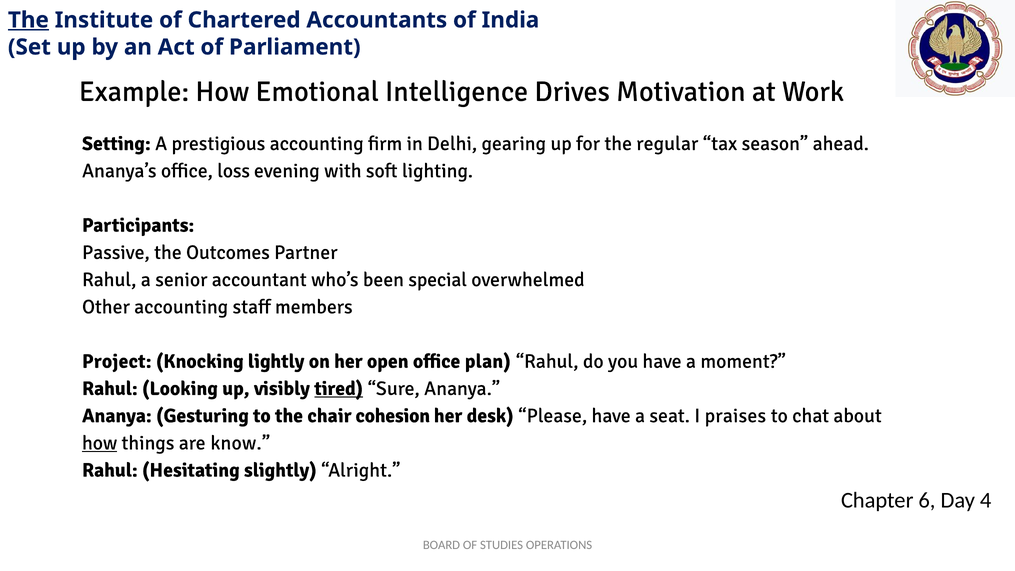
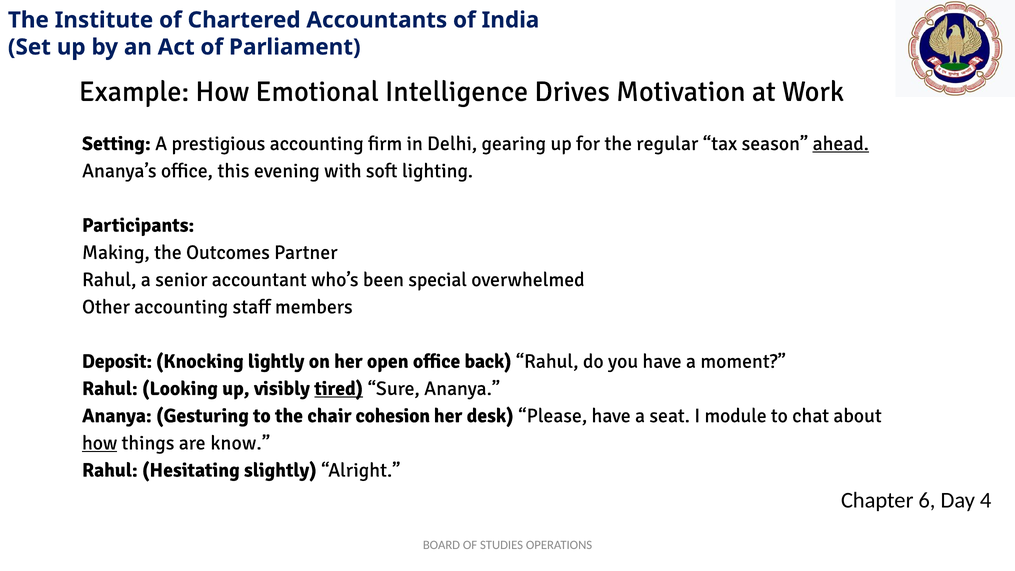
The at (28, 20) underline: present -> none
ahead underline: none -> present
loss: loss -> this
Passive: Passive -> Making
Project: Project -> Deposit
plan: plan -> back
praises: praises -> module
